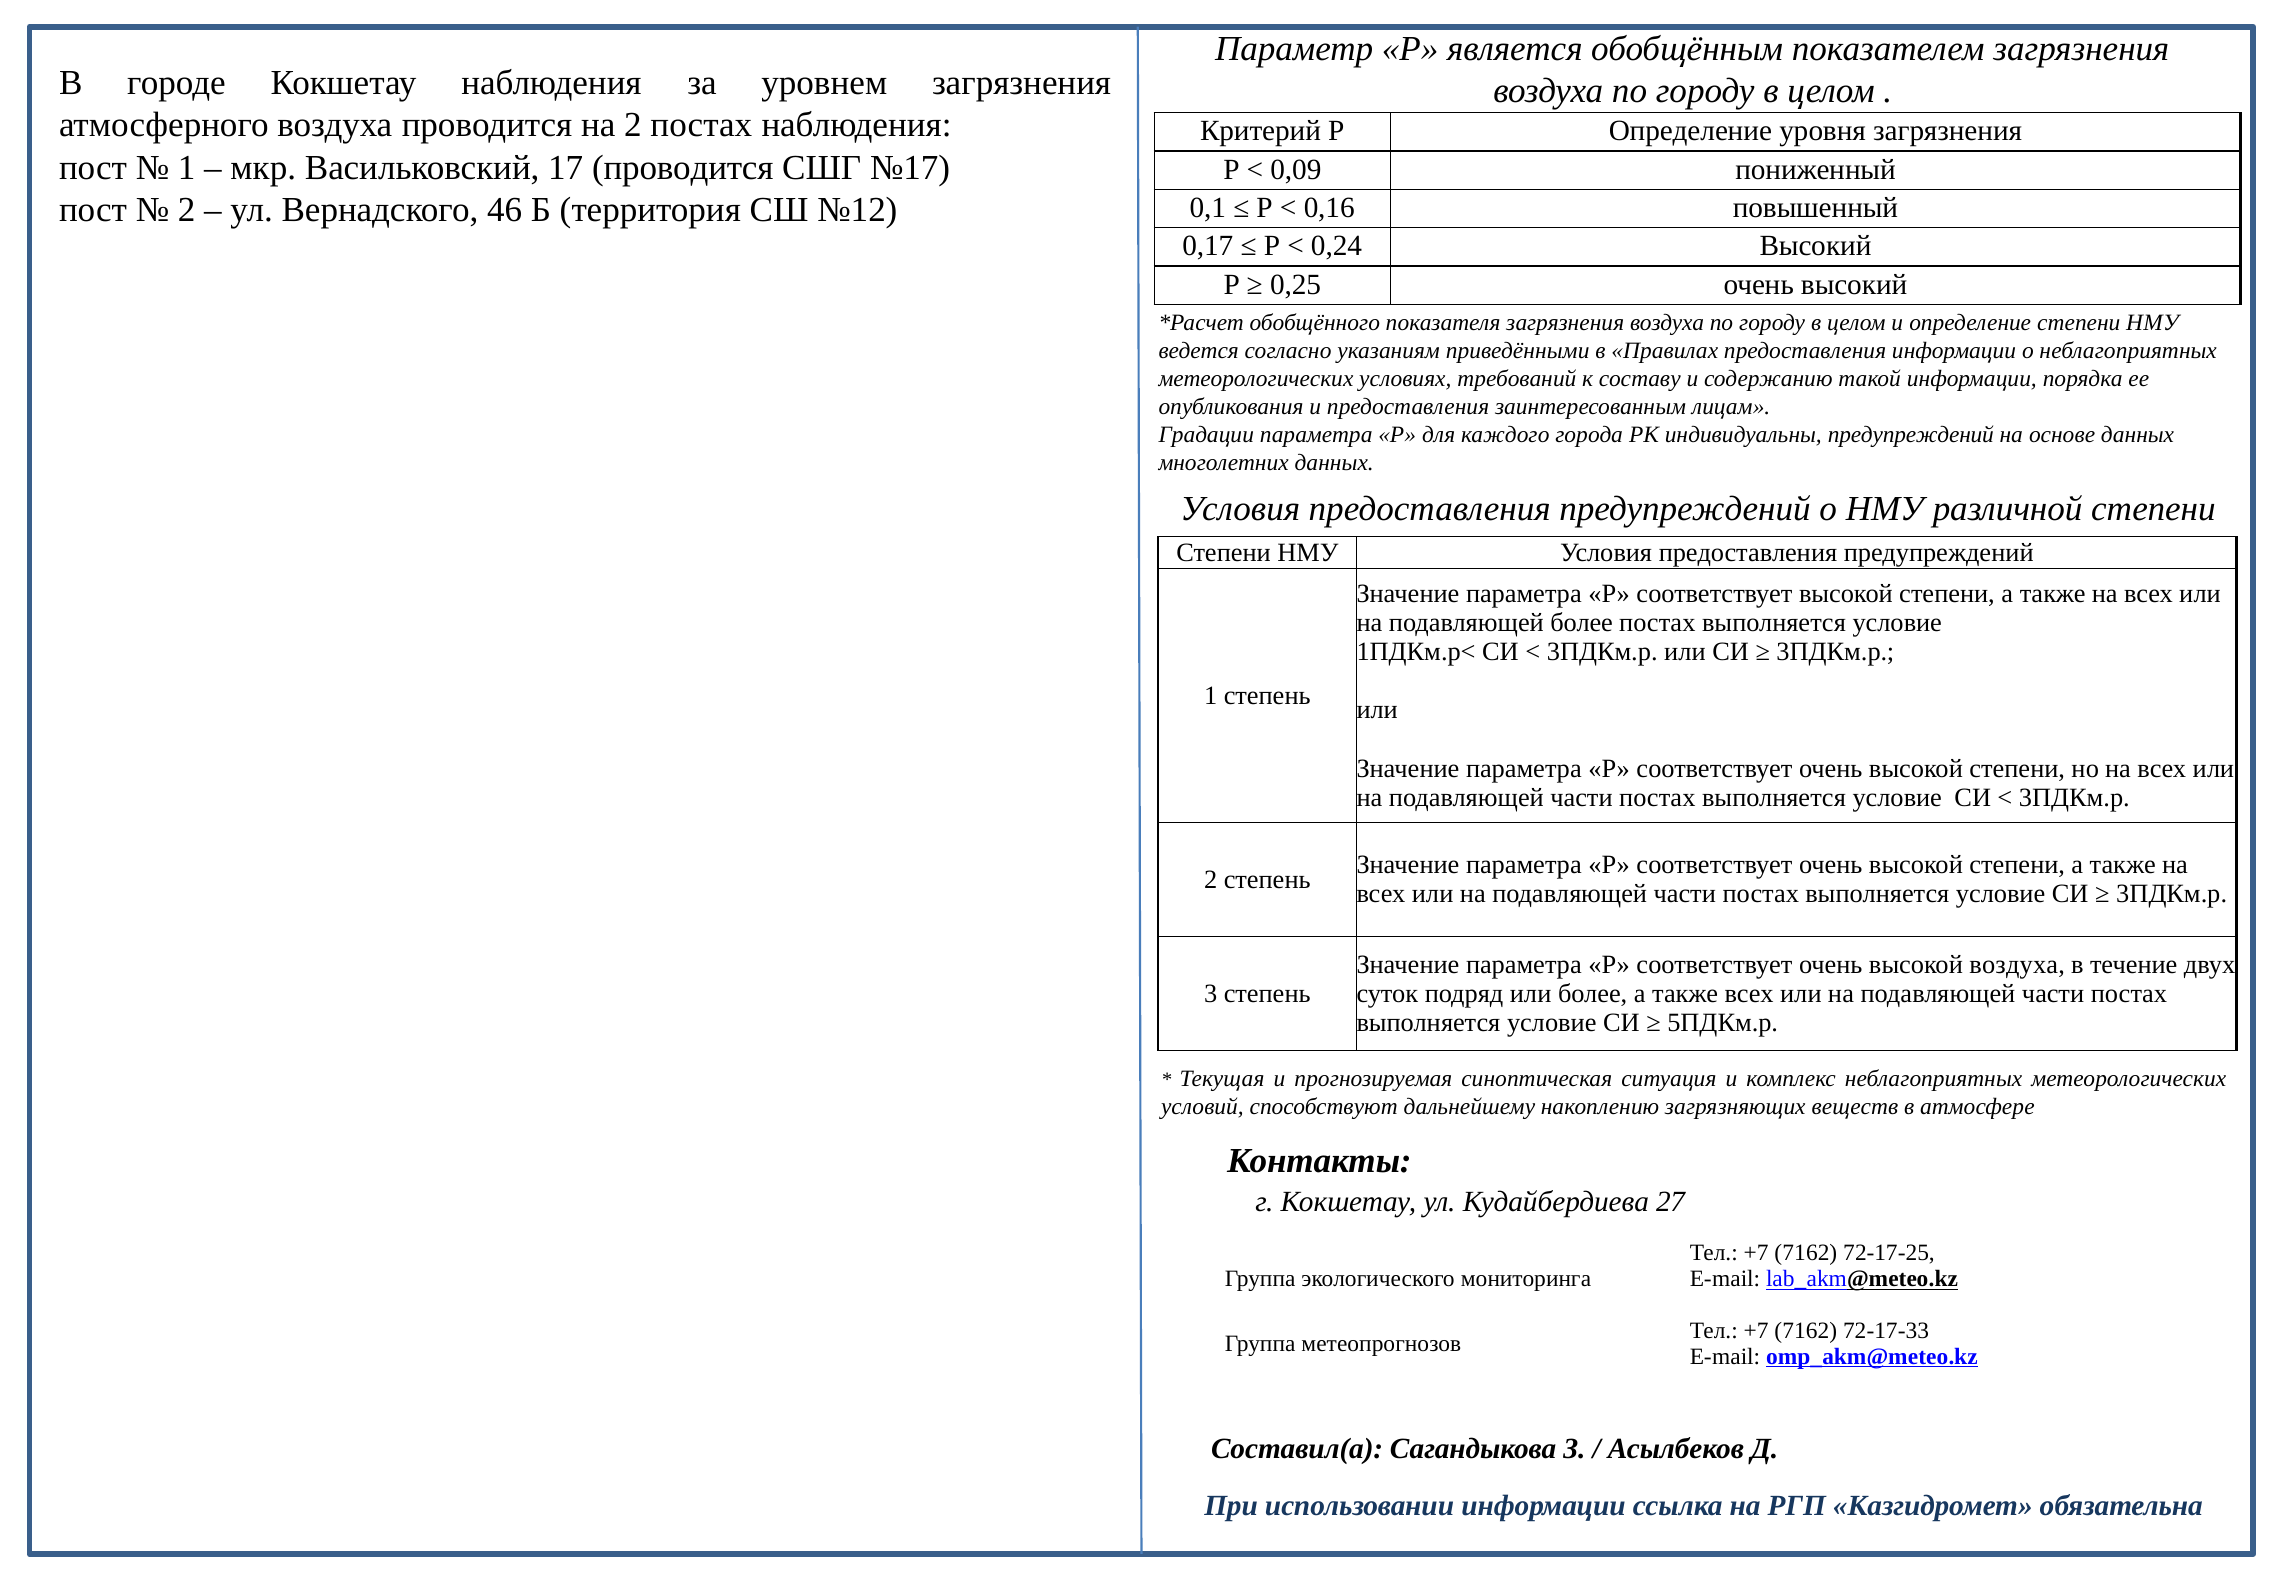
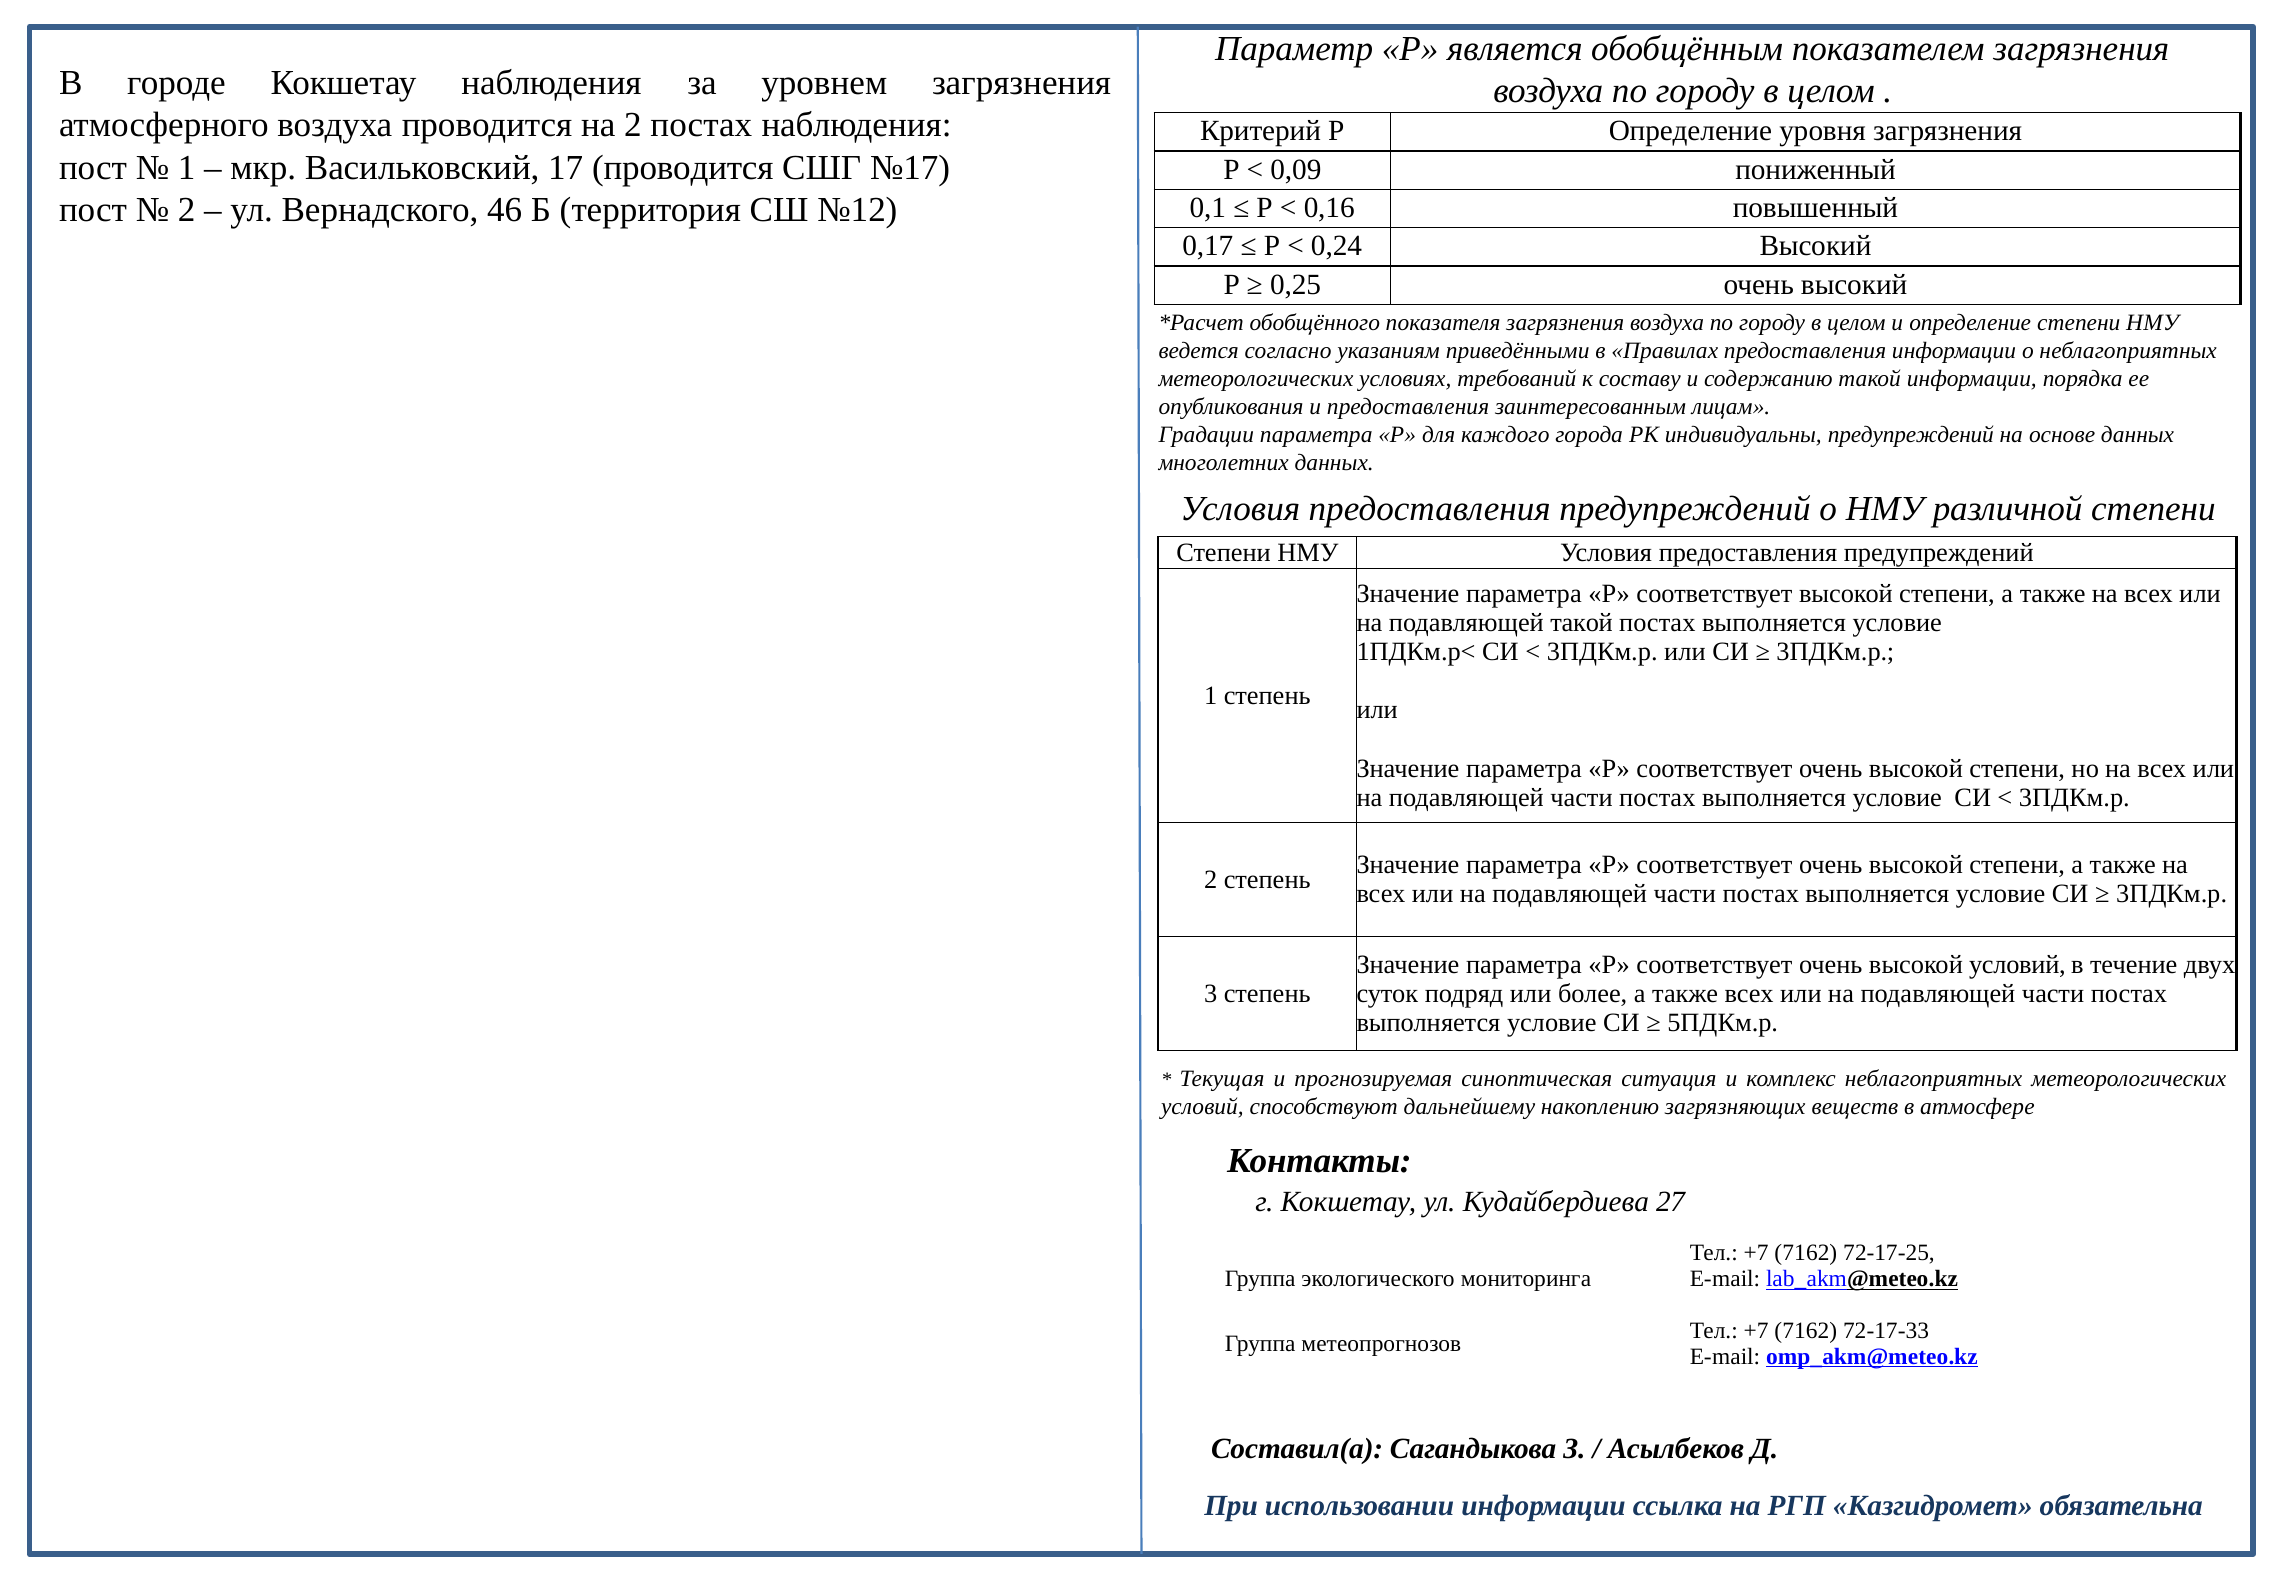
подавляющей более: более -> такой
высокой воздуха: воздуха -> условий
